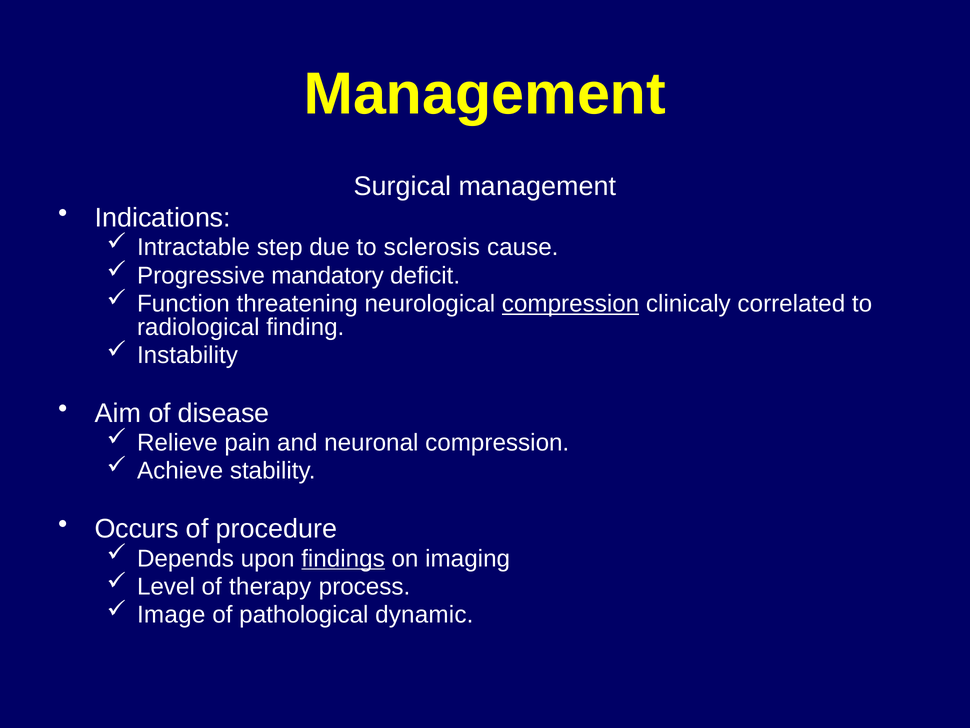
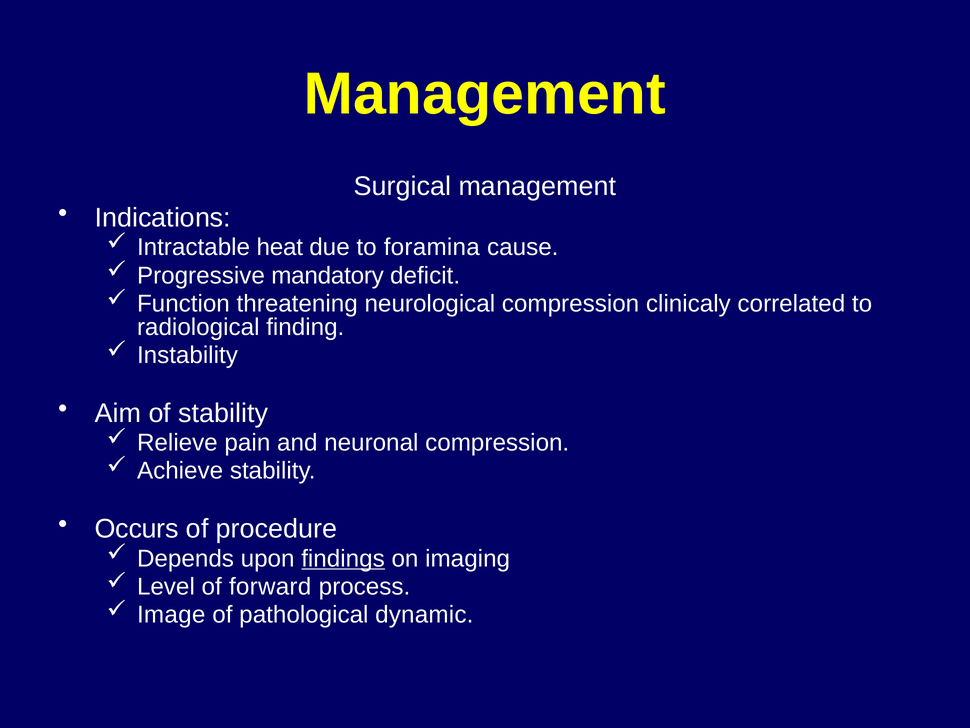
step: step -> heat
sclerosis: sclerosis -> foramina
compression at (571, 304) underline: present -> none
of disease: disease -> stability
therapy: therapy -> forward
